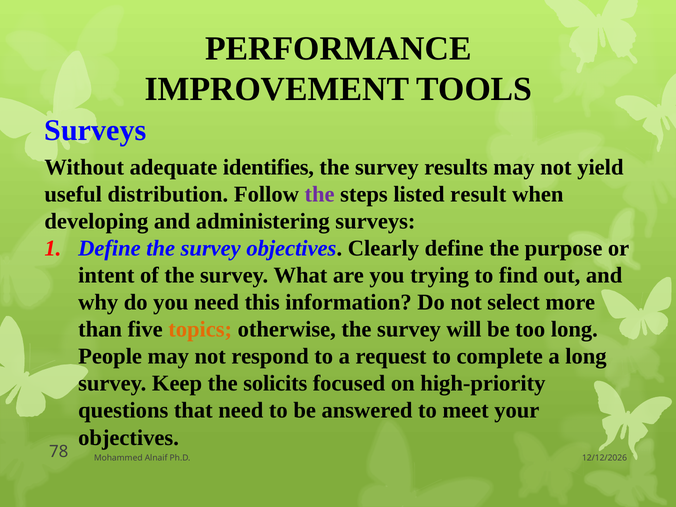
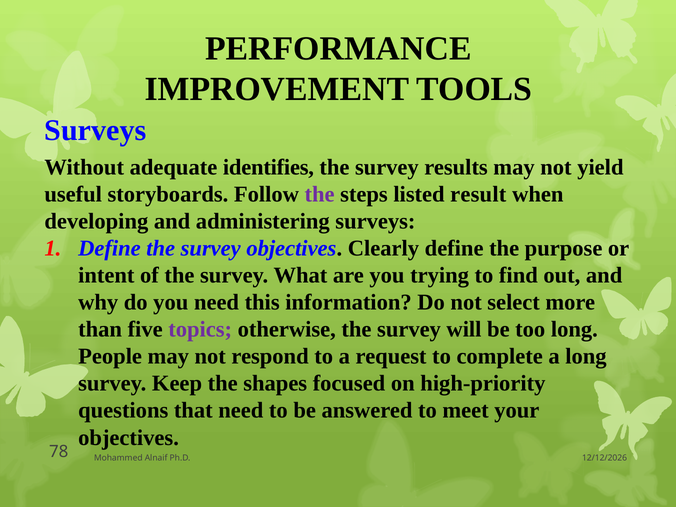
distribution: distribution -> storyboards
topics colour: orange -> purple
solicits: solicits -> shapes
